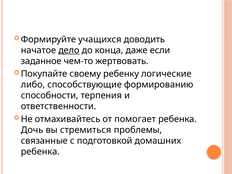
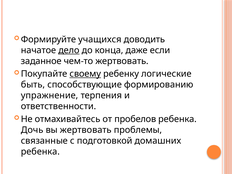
своему underline: none -> present
либо: либо -> быть
способности: способности -> упражнение
помогает: помогает -> пробелов
вы стремиться: стремиться -> жертвовать
